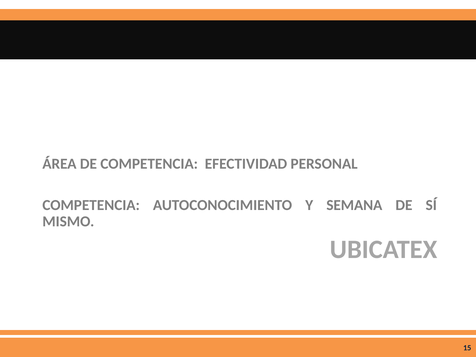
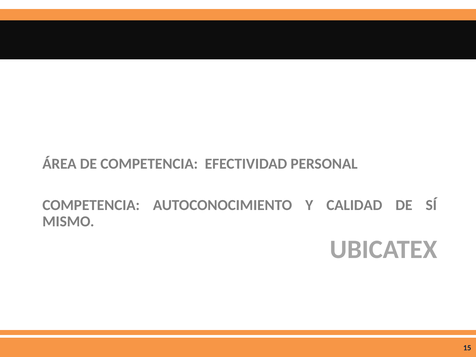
SEMANA: SEMANA -> CALIDAD
